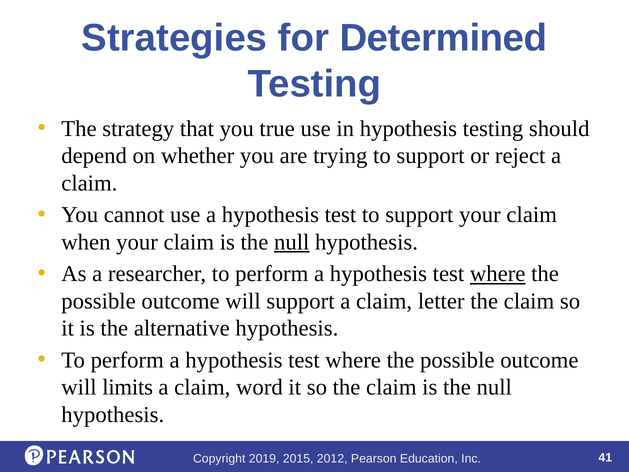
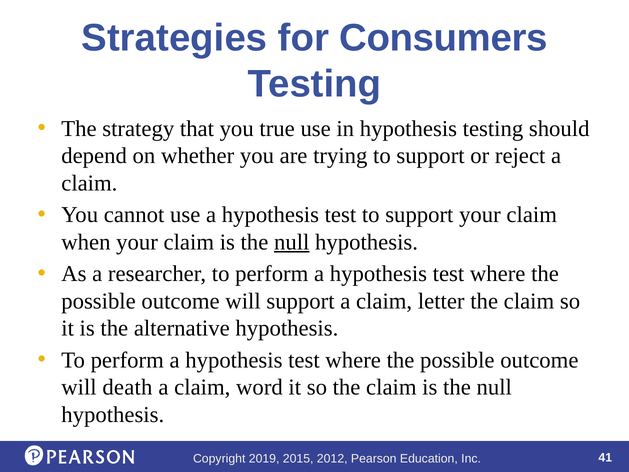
Determined: Determined -> Consumers
where at (498, 274) underline: present -> none
limits: limits -> death
